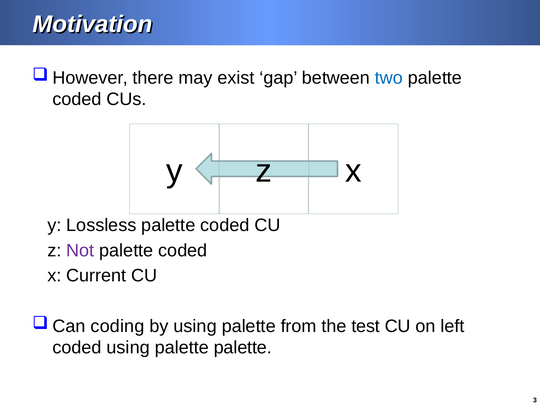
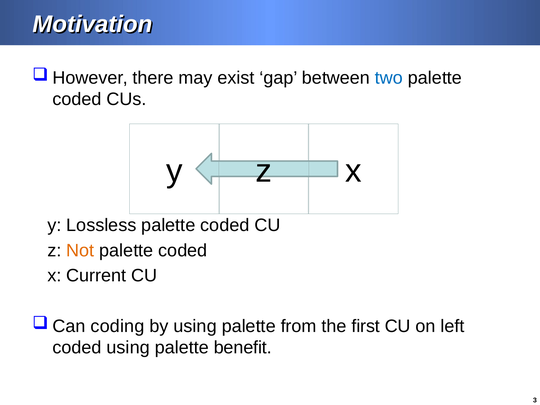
Not colour: purple -> orange
test: test -> first
palette palette: palette -> benefit
